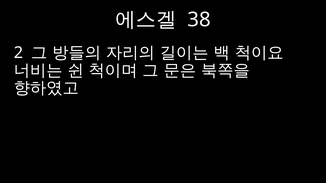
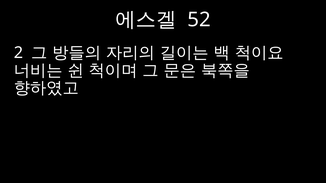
38: 38 -> 52
